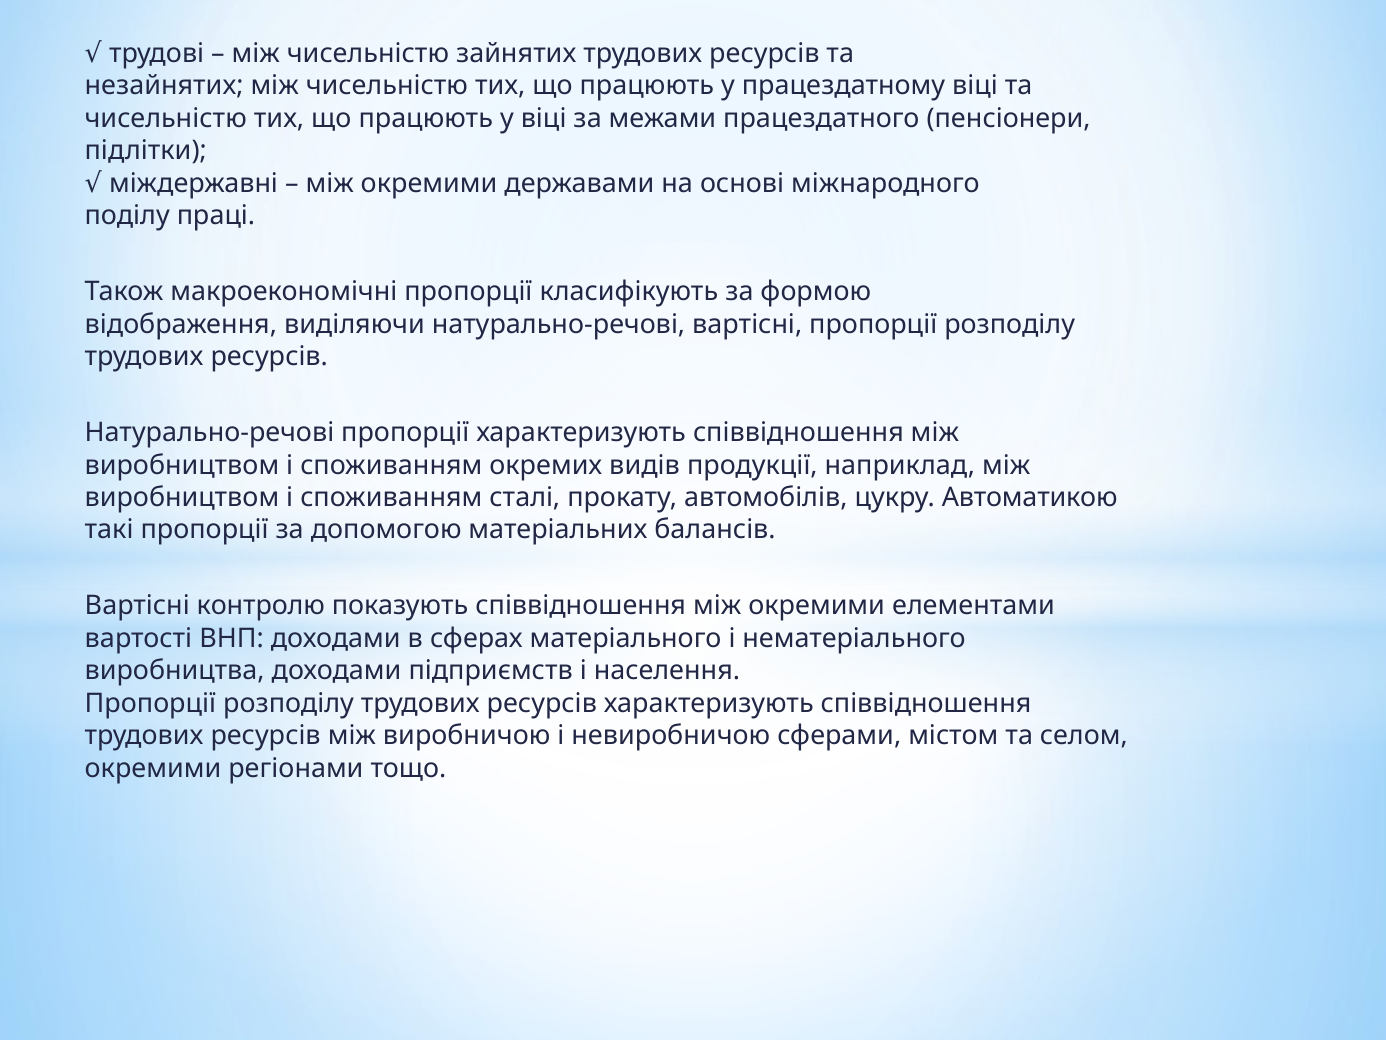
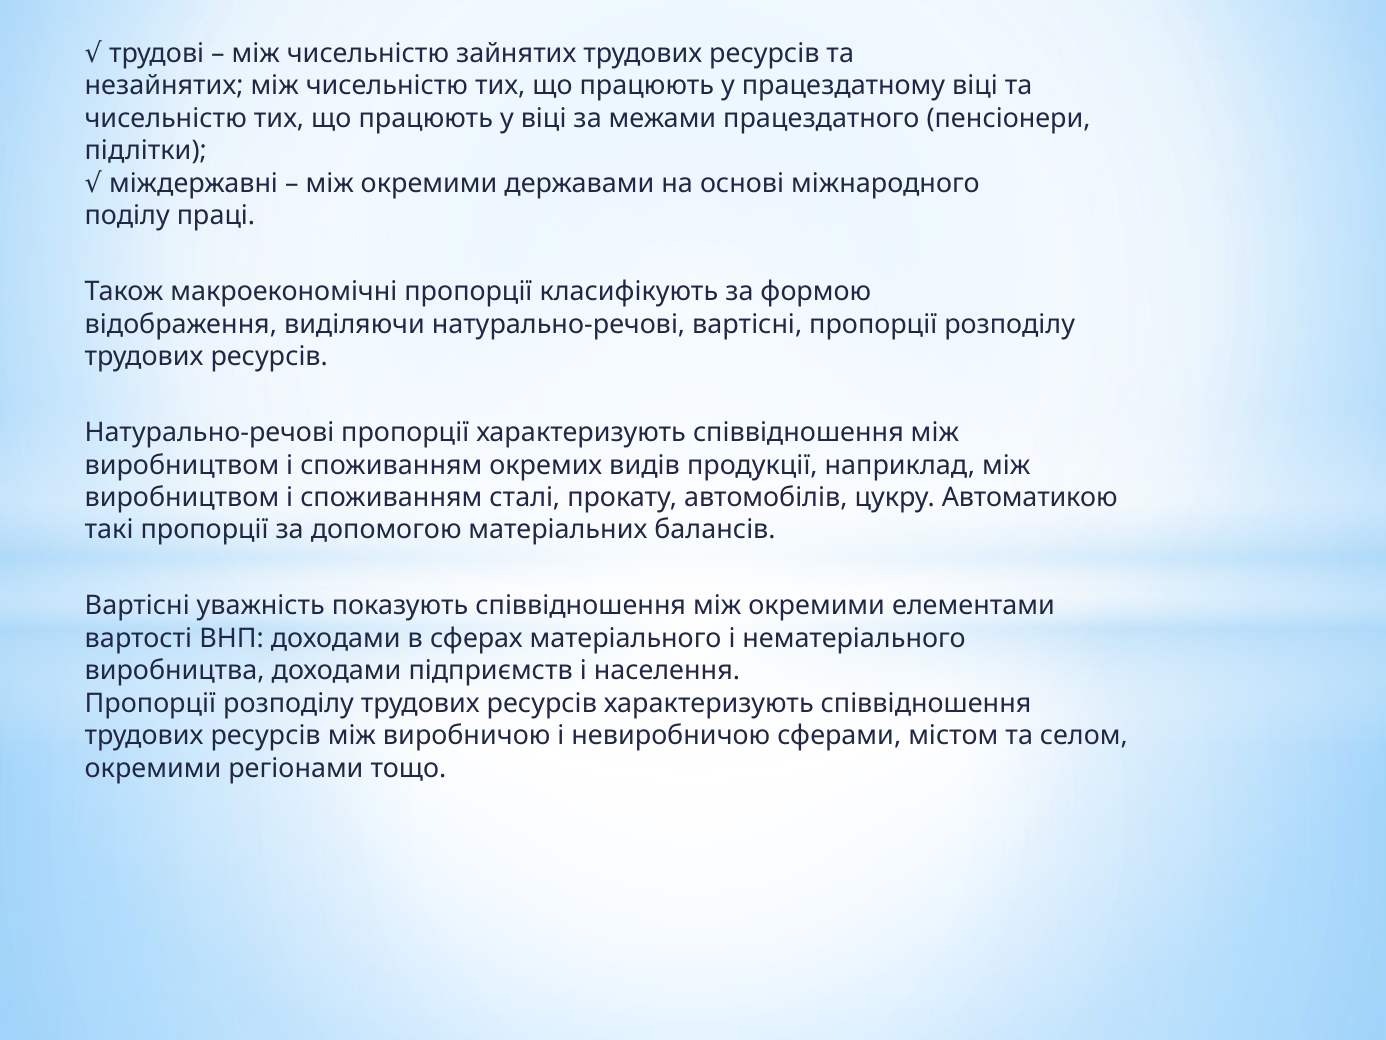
контролю: контролю -> уважність
